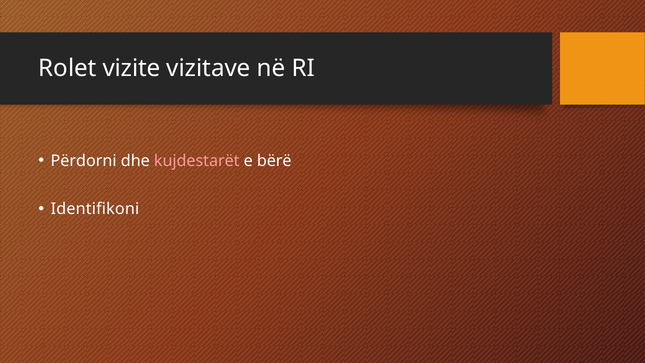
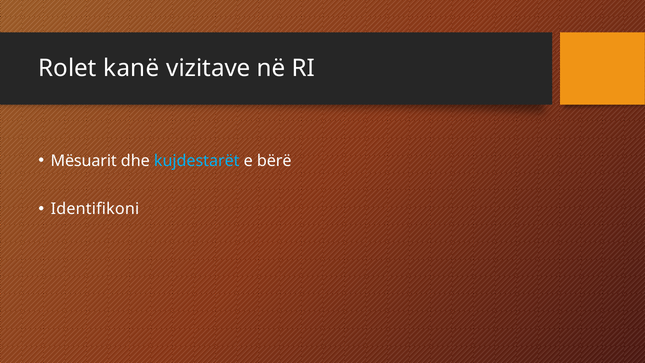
vizite: vizite -> kanë
Përdorni: Përdorni -> Mësuarit
kujdestarët colour: pink -> light blue
